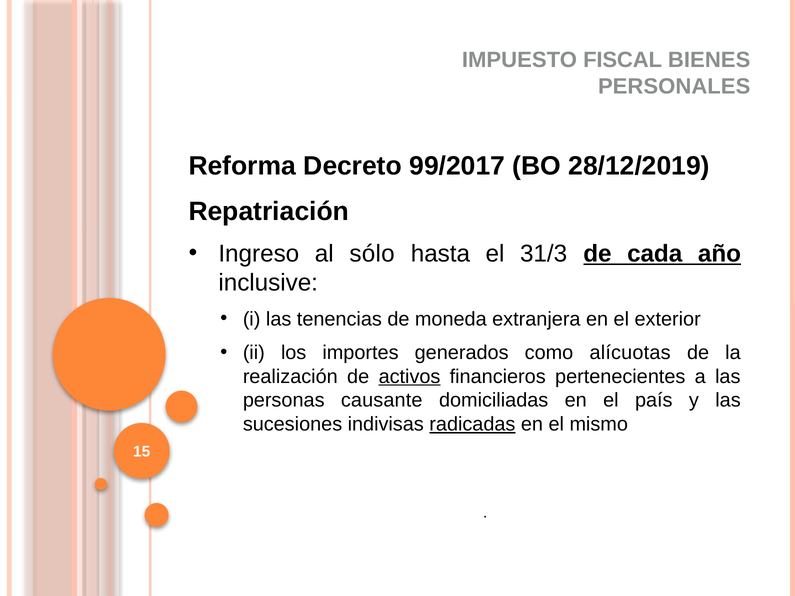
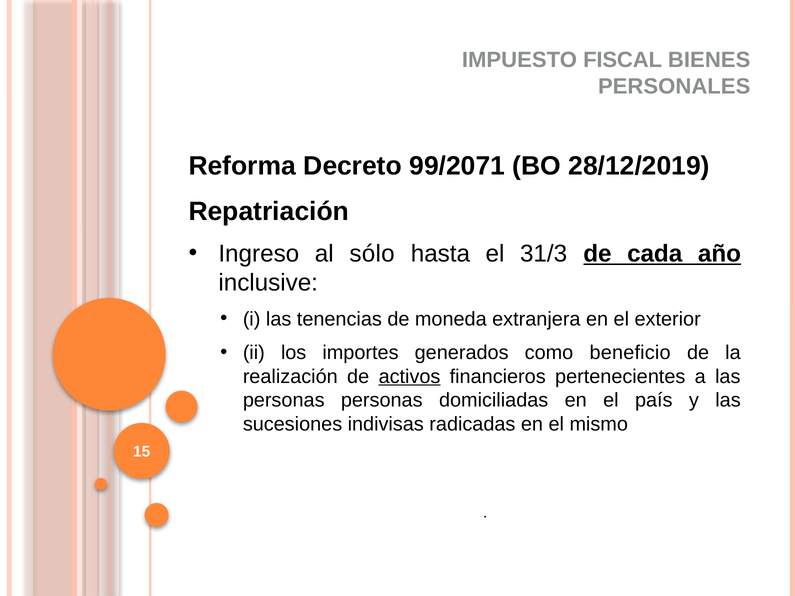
99/2017: 99/2017 -> 99/2071
alícuotas: alícuotas -> beneficio
personas causante: causante -> personas
radicadas underline: present -> none
